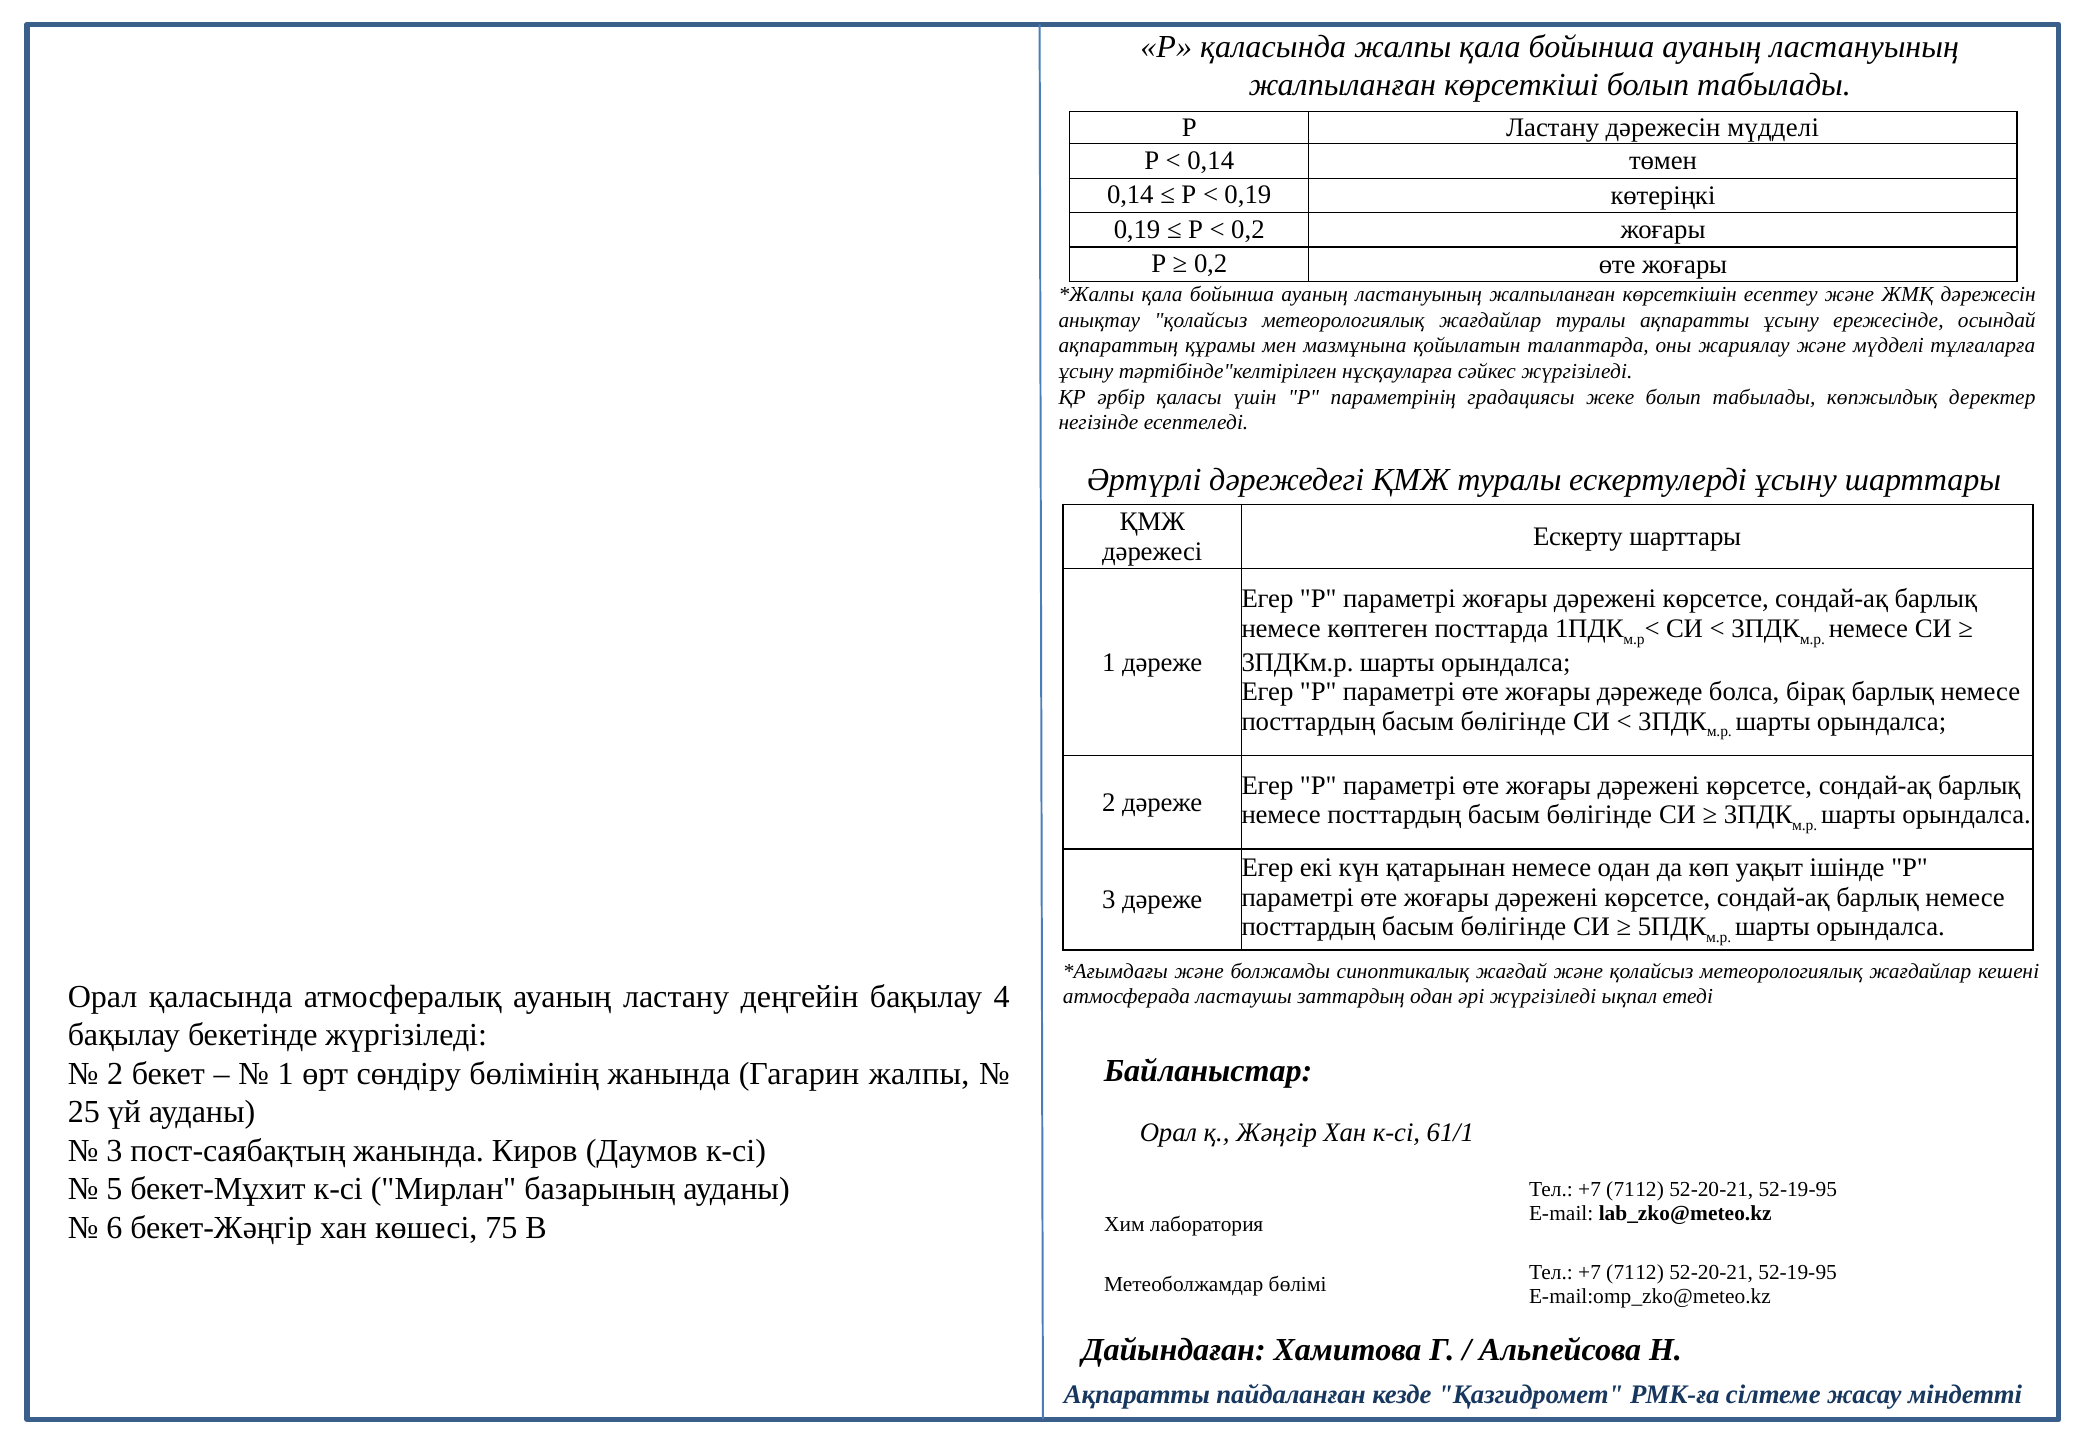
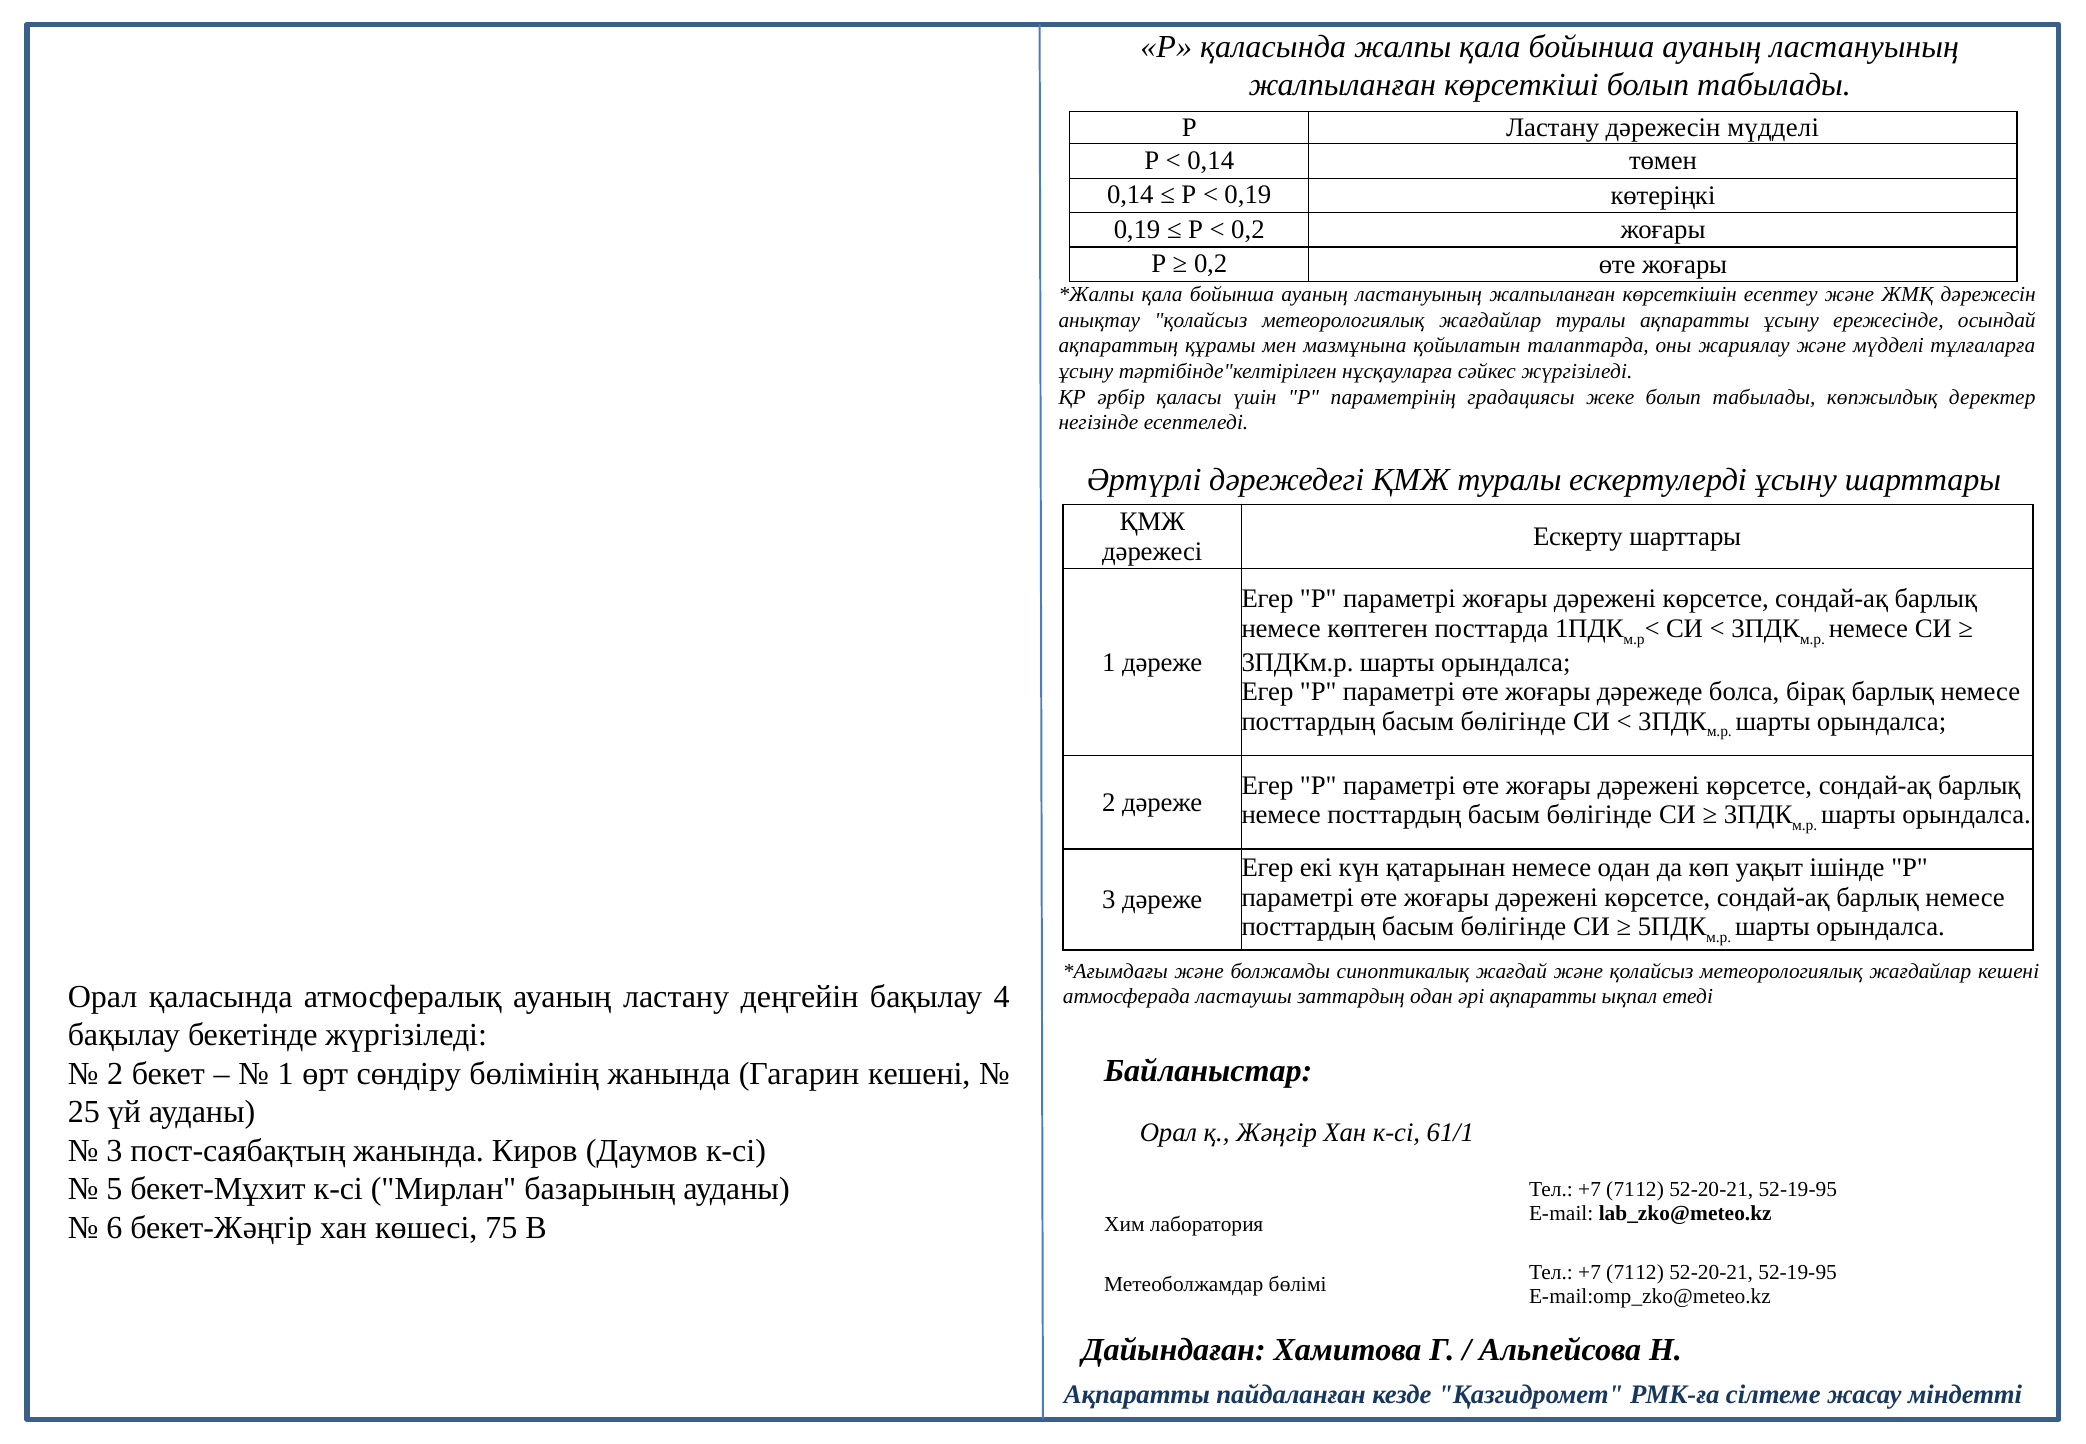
әрі жүргізіледі: жүргізіледі -> ақпаратты
Гагарин жалпы: жалпы -> кешені
